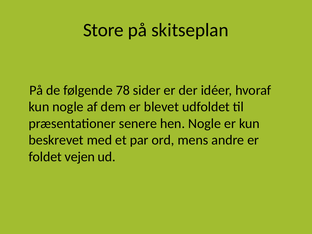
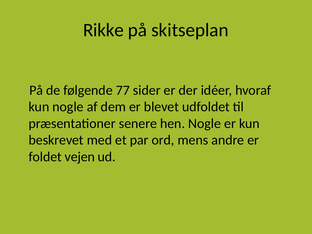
Store: Store -> Rikke
78: 78 -> 77
